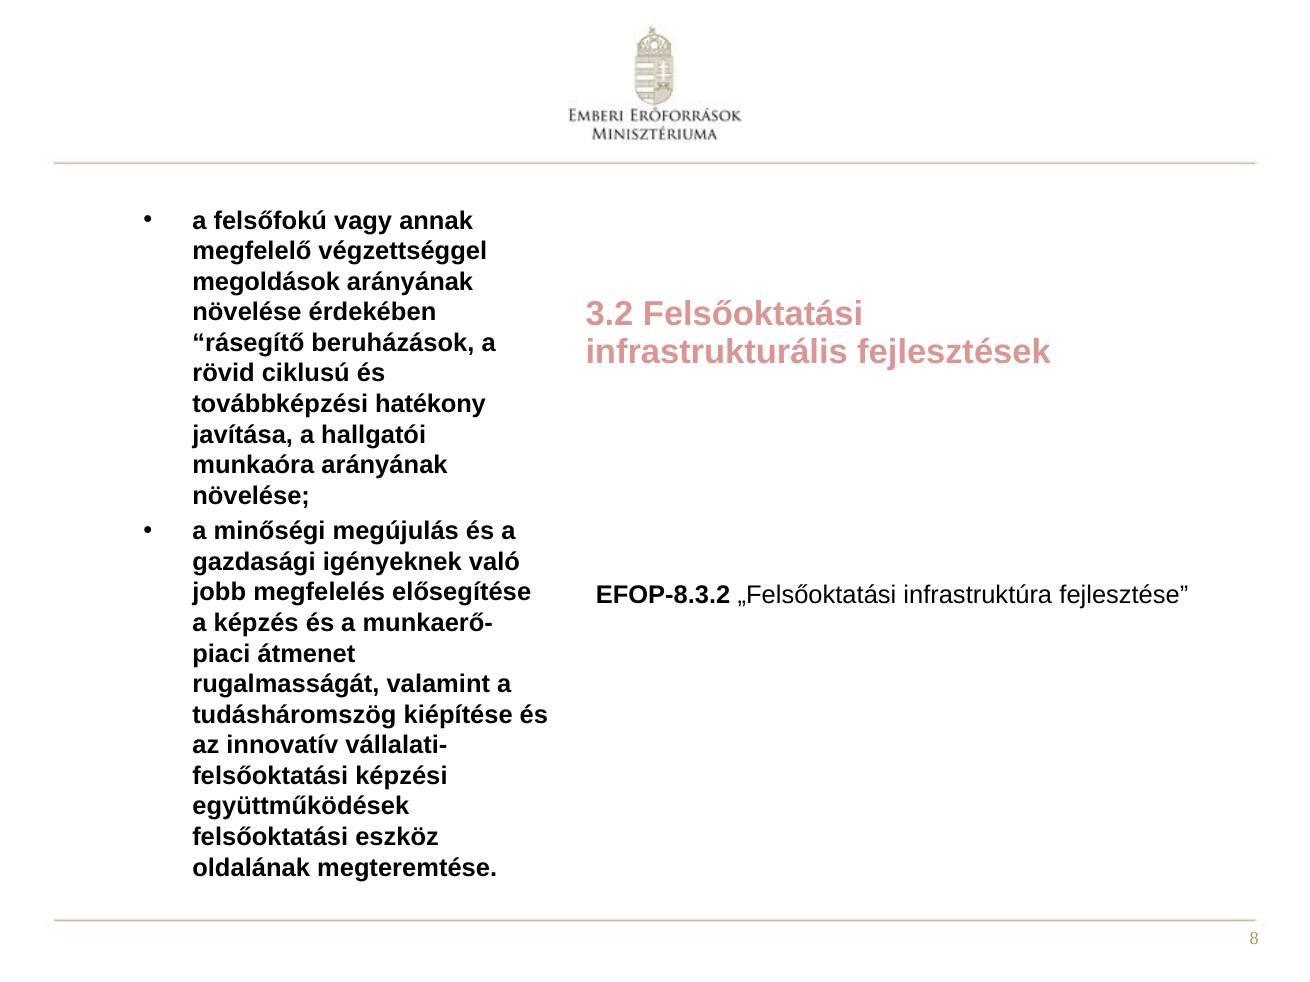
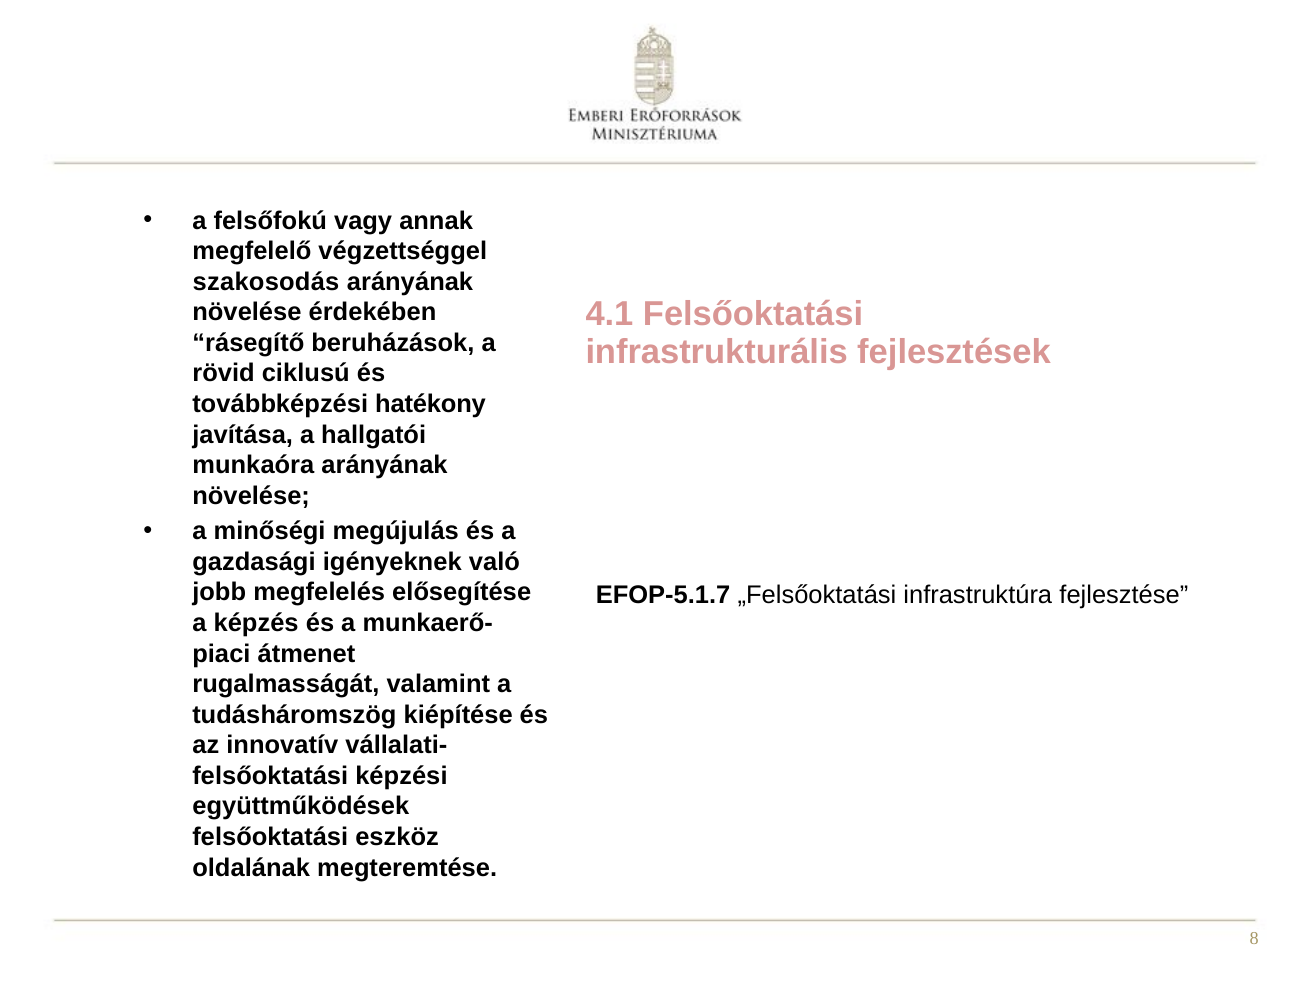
megoldások: megoldások -> szakosodás
3.2: 3.2 -> 4.1
EFOP-8.3.2: EFOP-8.3.2 -> EFOP-5.1.7
